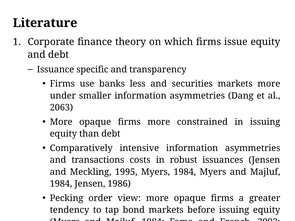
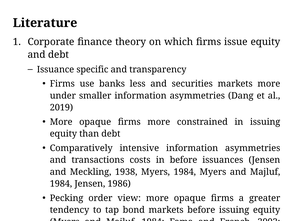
2063: 2063 -> 2019
in robust: robust -> before
1995: 1995 -> 1938
